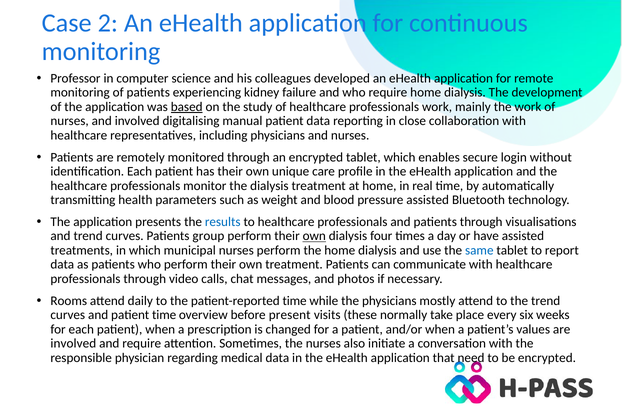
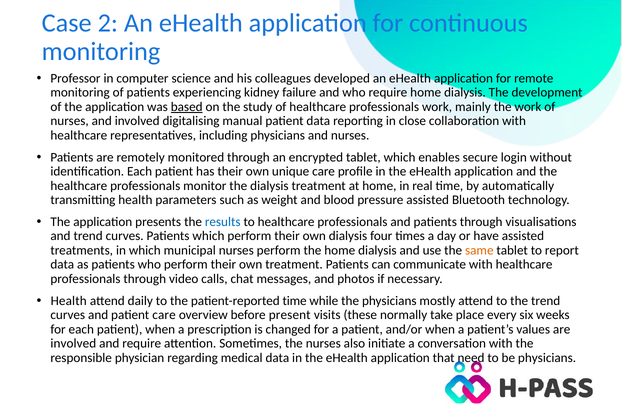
Patients group: group -> which
own at (314, 236) underline: present -> none
same colour: blue -> orange
Rooms at (69, 300): Rooms -> Health
patient time: time -> care
be encrypted: encrypted -> physicians
